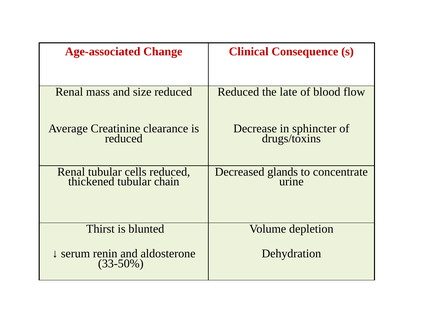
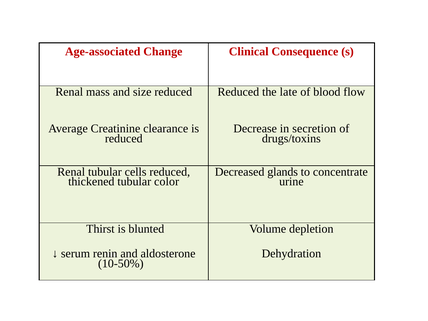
sphincter: sphincter -> secretion
chain: chain -> color
33-50%: 33-50% -> 10-50%
